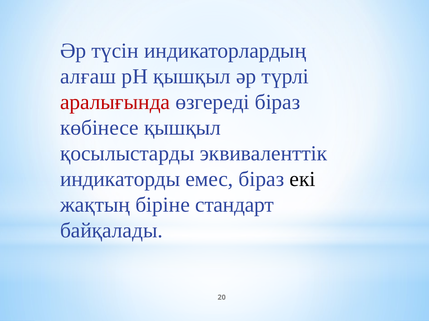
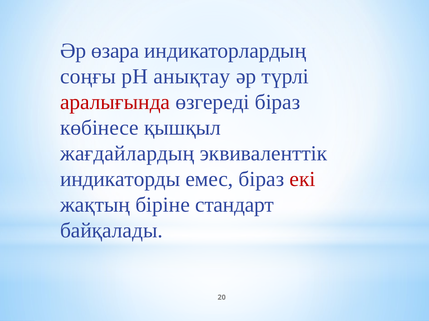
түсін: түсін -> өзара
алғаш: алғаш -> соңғы
pH қышқыл: қышқыл -> анықтау
қосылыстарды: қосылыстарды -> жағдайлардың
екі colour: black -> red
